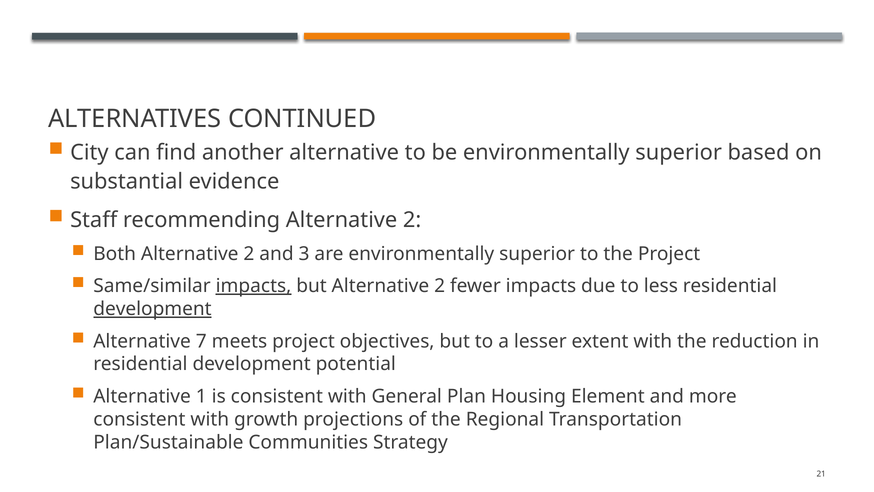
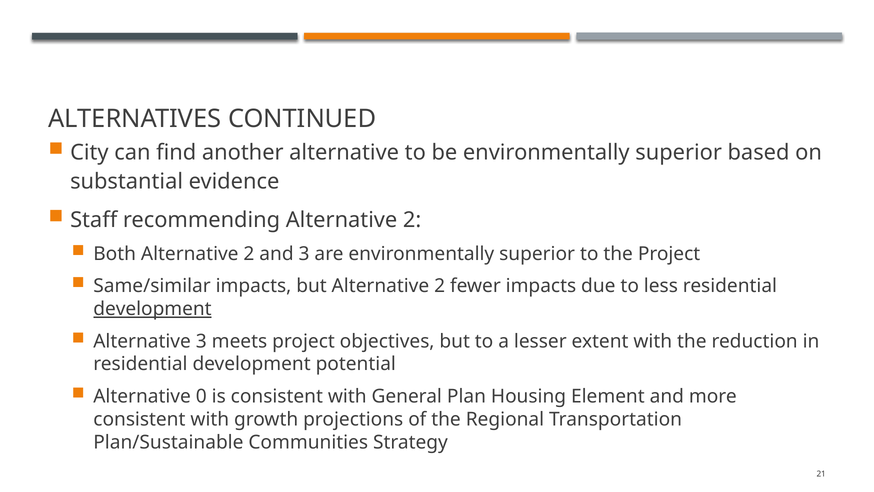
impacts at (253, 286) underline: present -> none
Alternative 7: 7 -> 3
1: 1 -> 0
